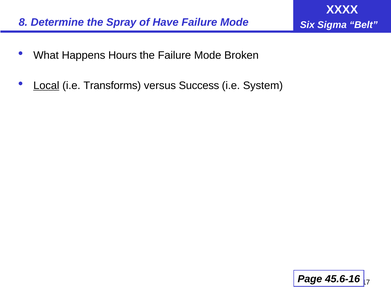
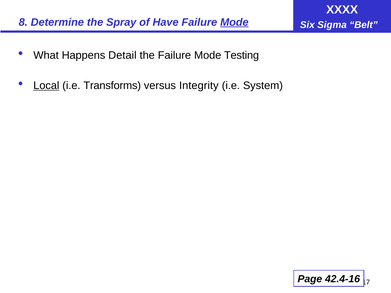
Mode at (234, 22) underline: none -> present
Hours: Hours -> Detail
Broken: Broken -> Testing
Success: Success -> Integrity
45.6-16: 45.6-16 -> 42.4-16
